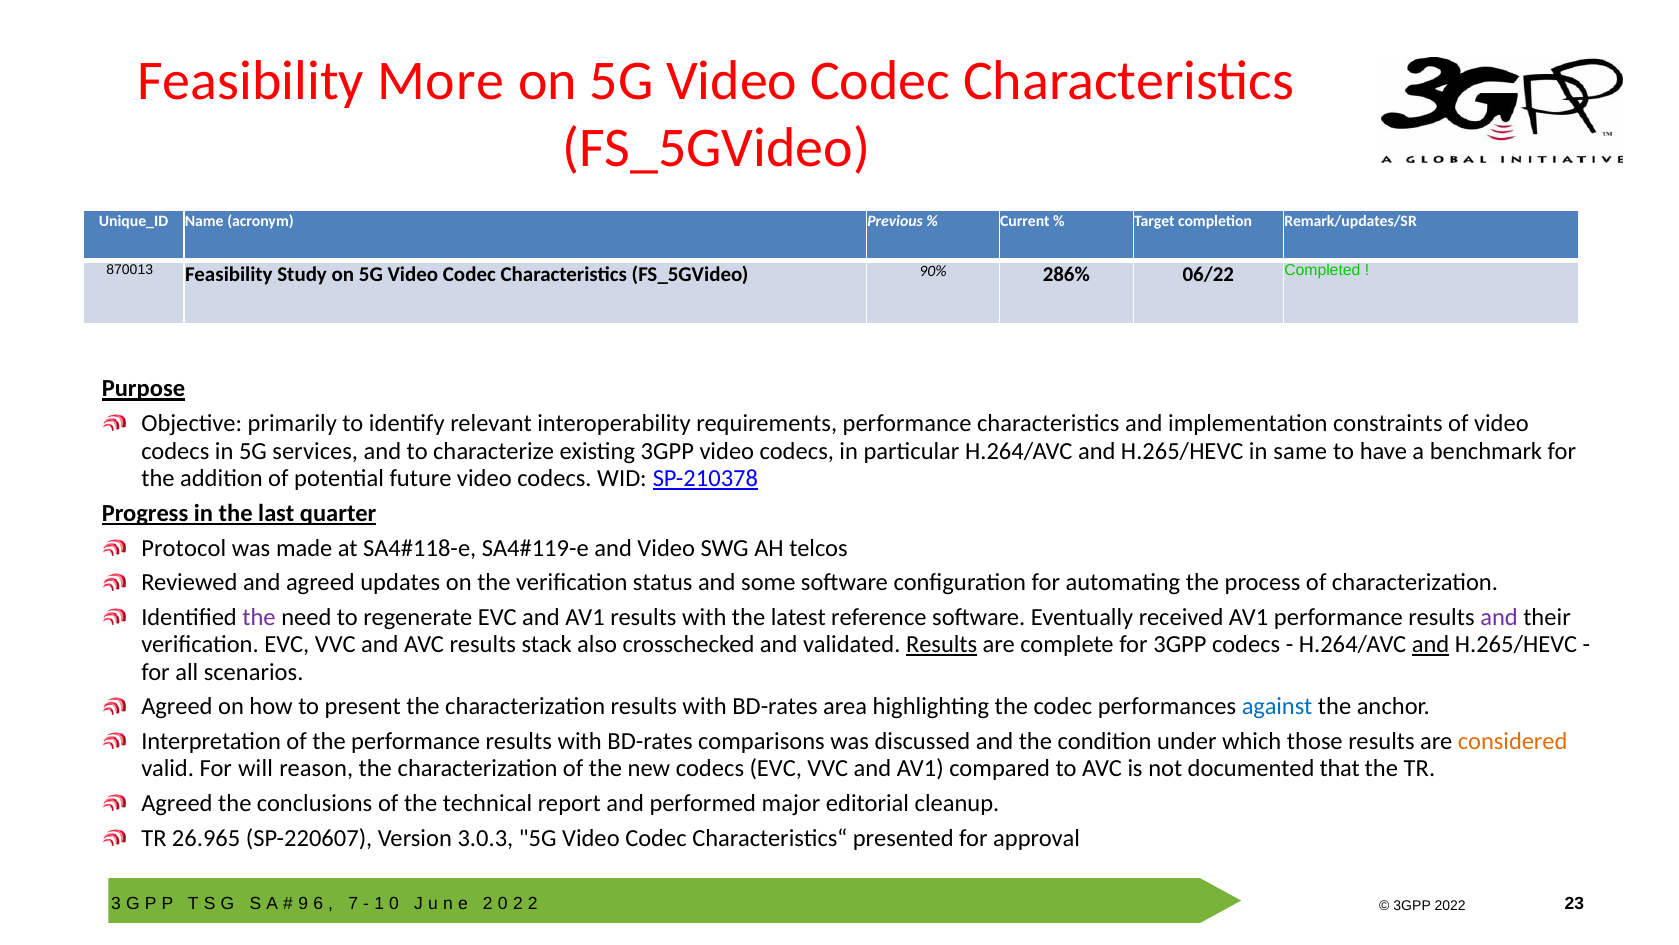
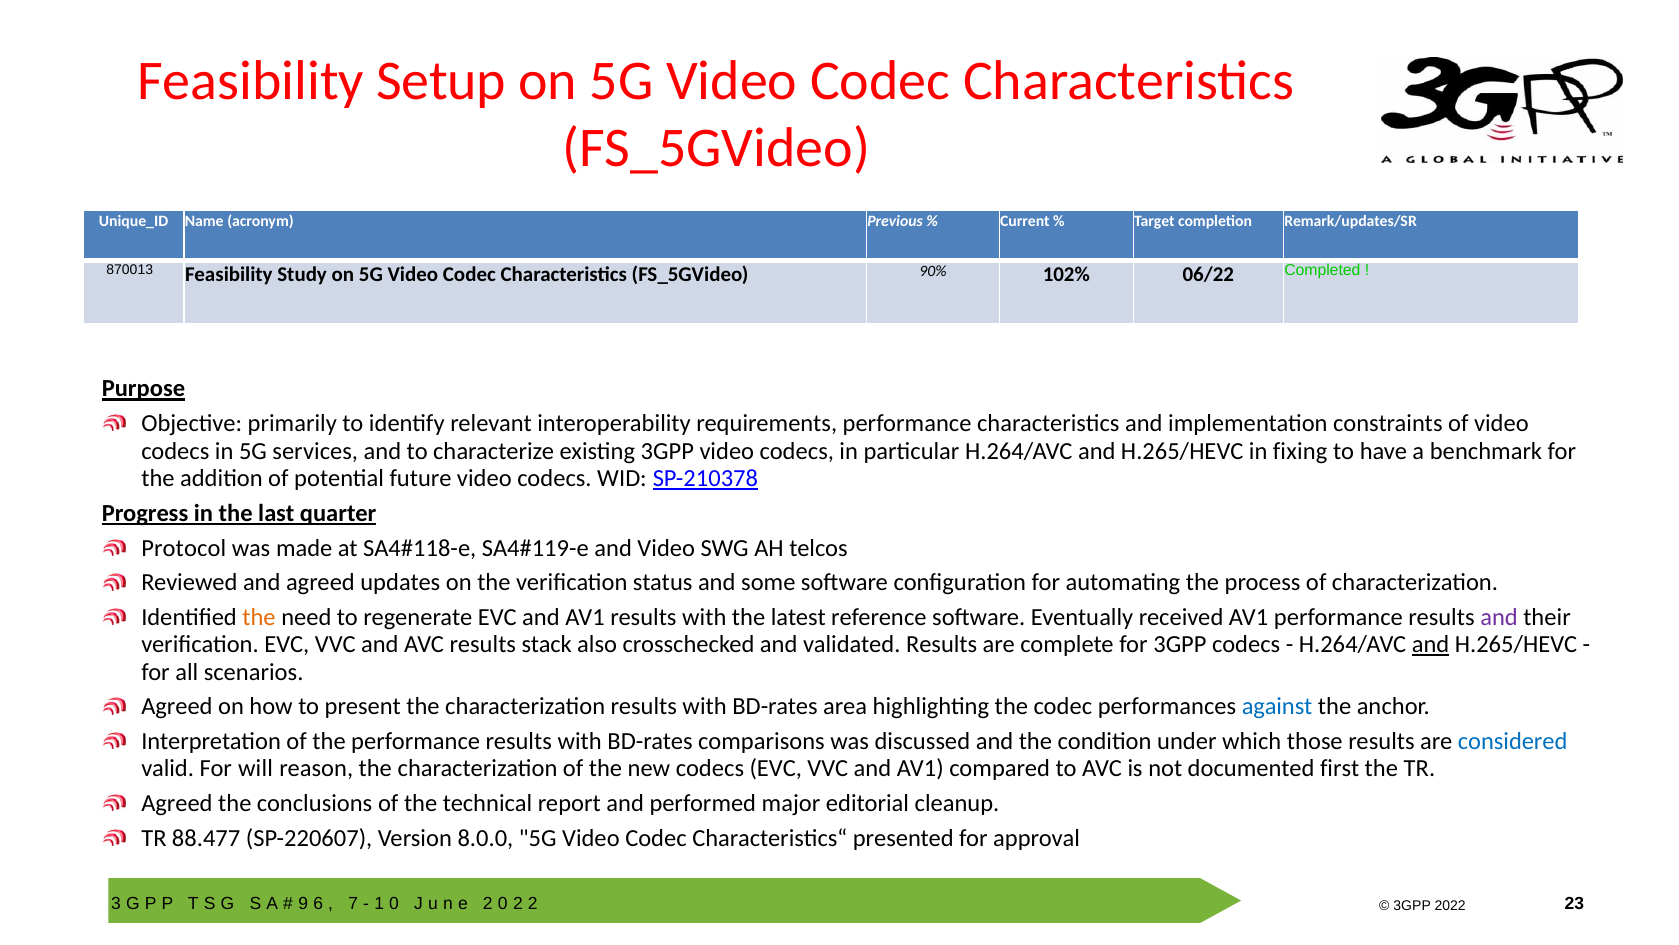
More: More -> Setup
286%: 286% -> 102%
same: same -> fixing
the at (259, 617) colour: purple -> orange
Results at (942, 644) underline: present -> none
considered colour: orange -> blue
that: that -> first
26.965: 26.965 -> 88.477
3.0.3: 3.0.3 -> 8.0.0
